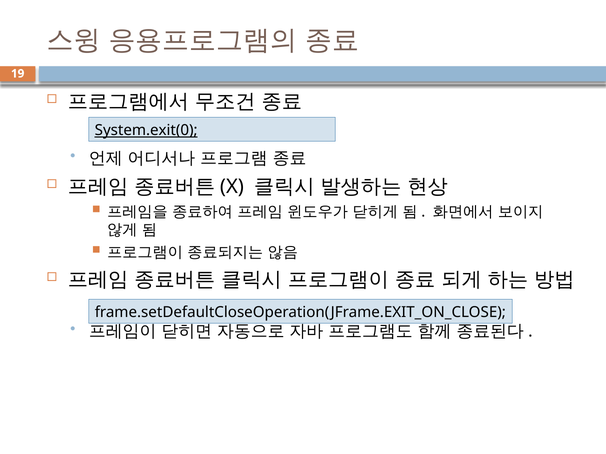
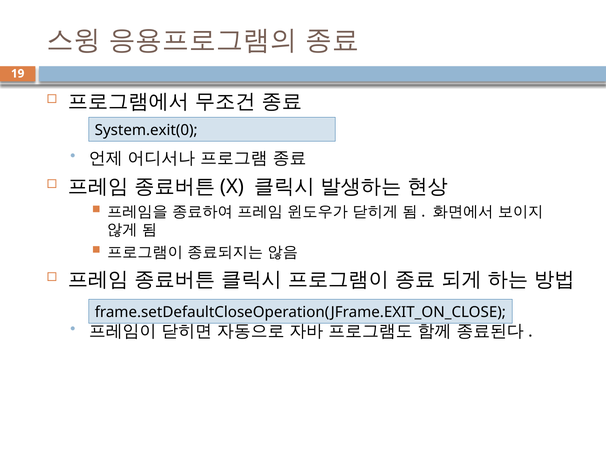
System.exit(0 underline: present -> none
